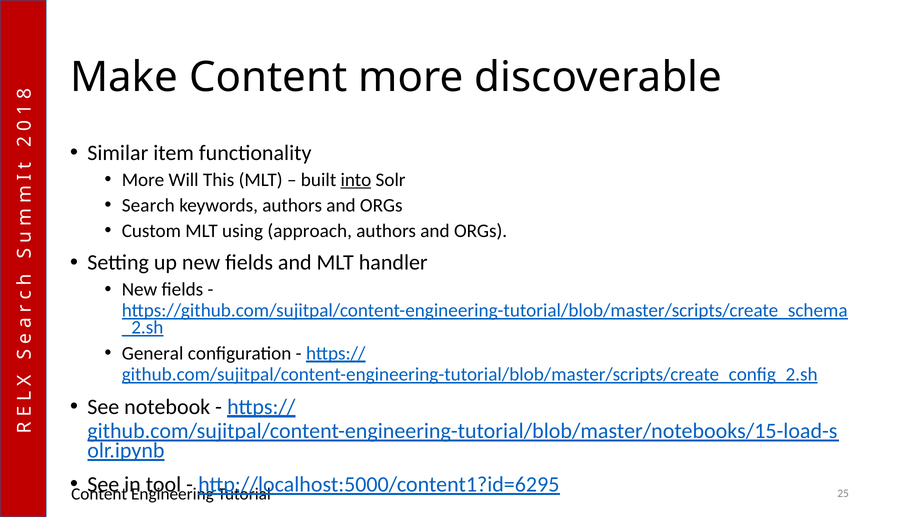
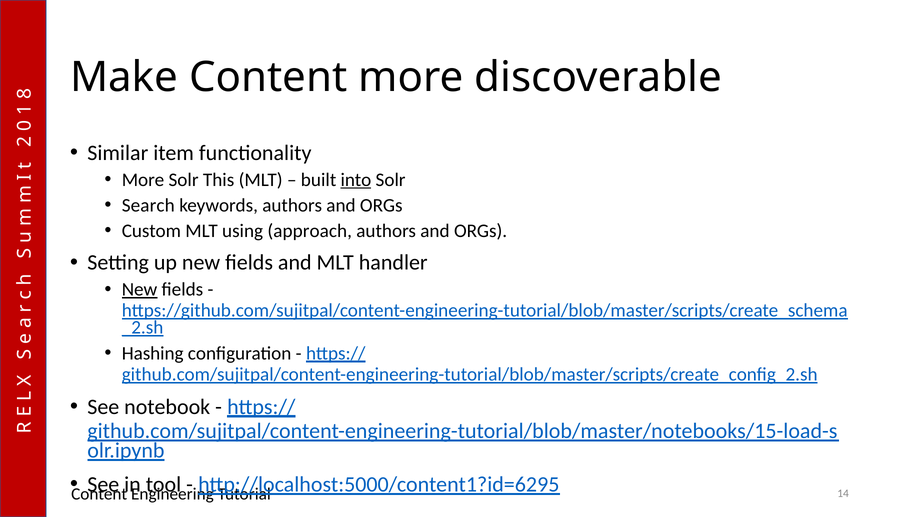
More Will: Will -> Solr
New at (140, 290) underline: none -> present
General: General -> Hashing
25: 25 -> 14
